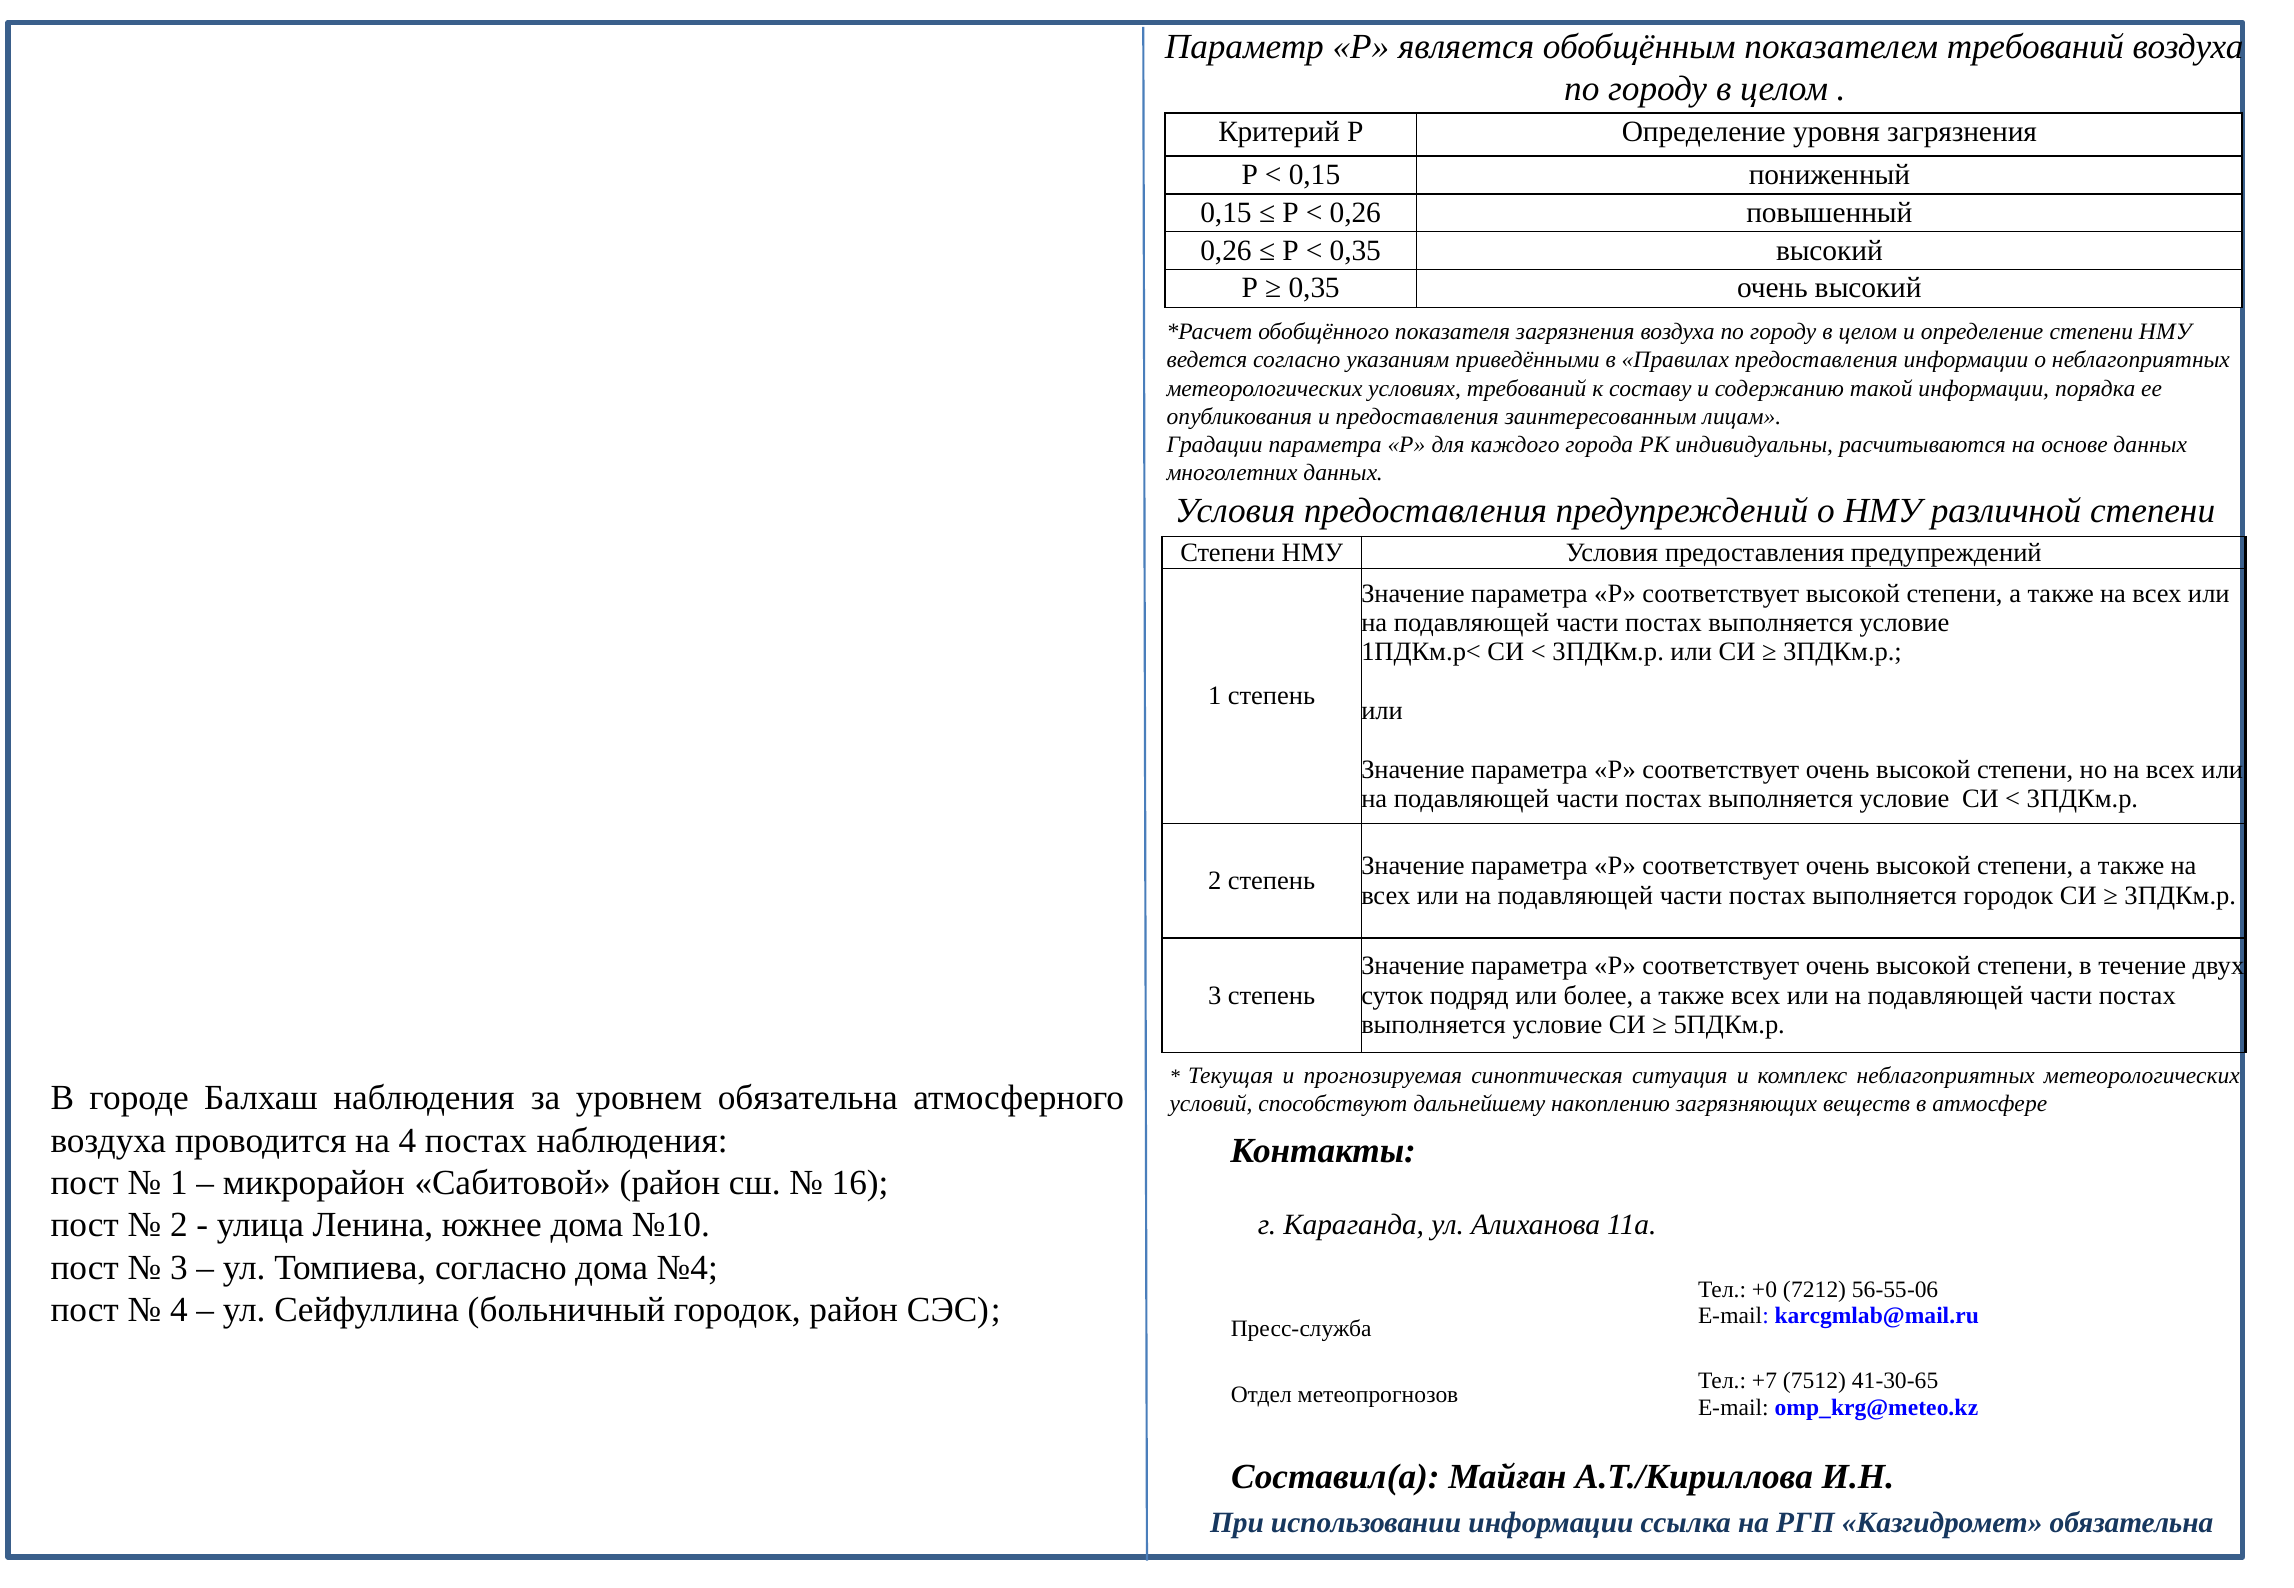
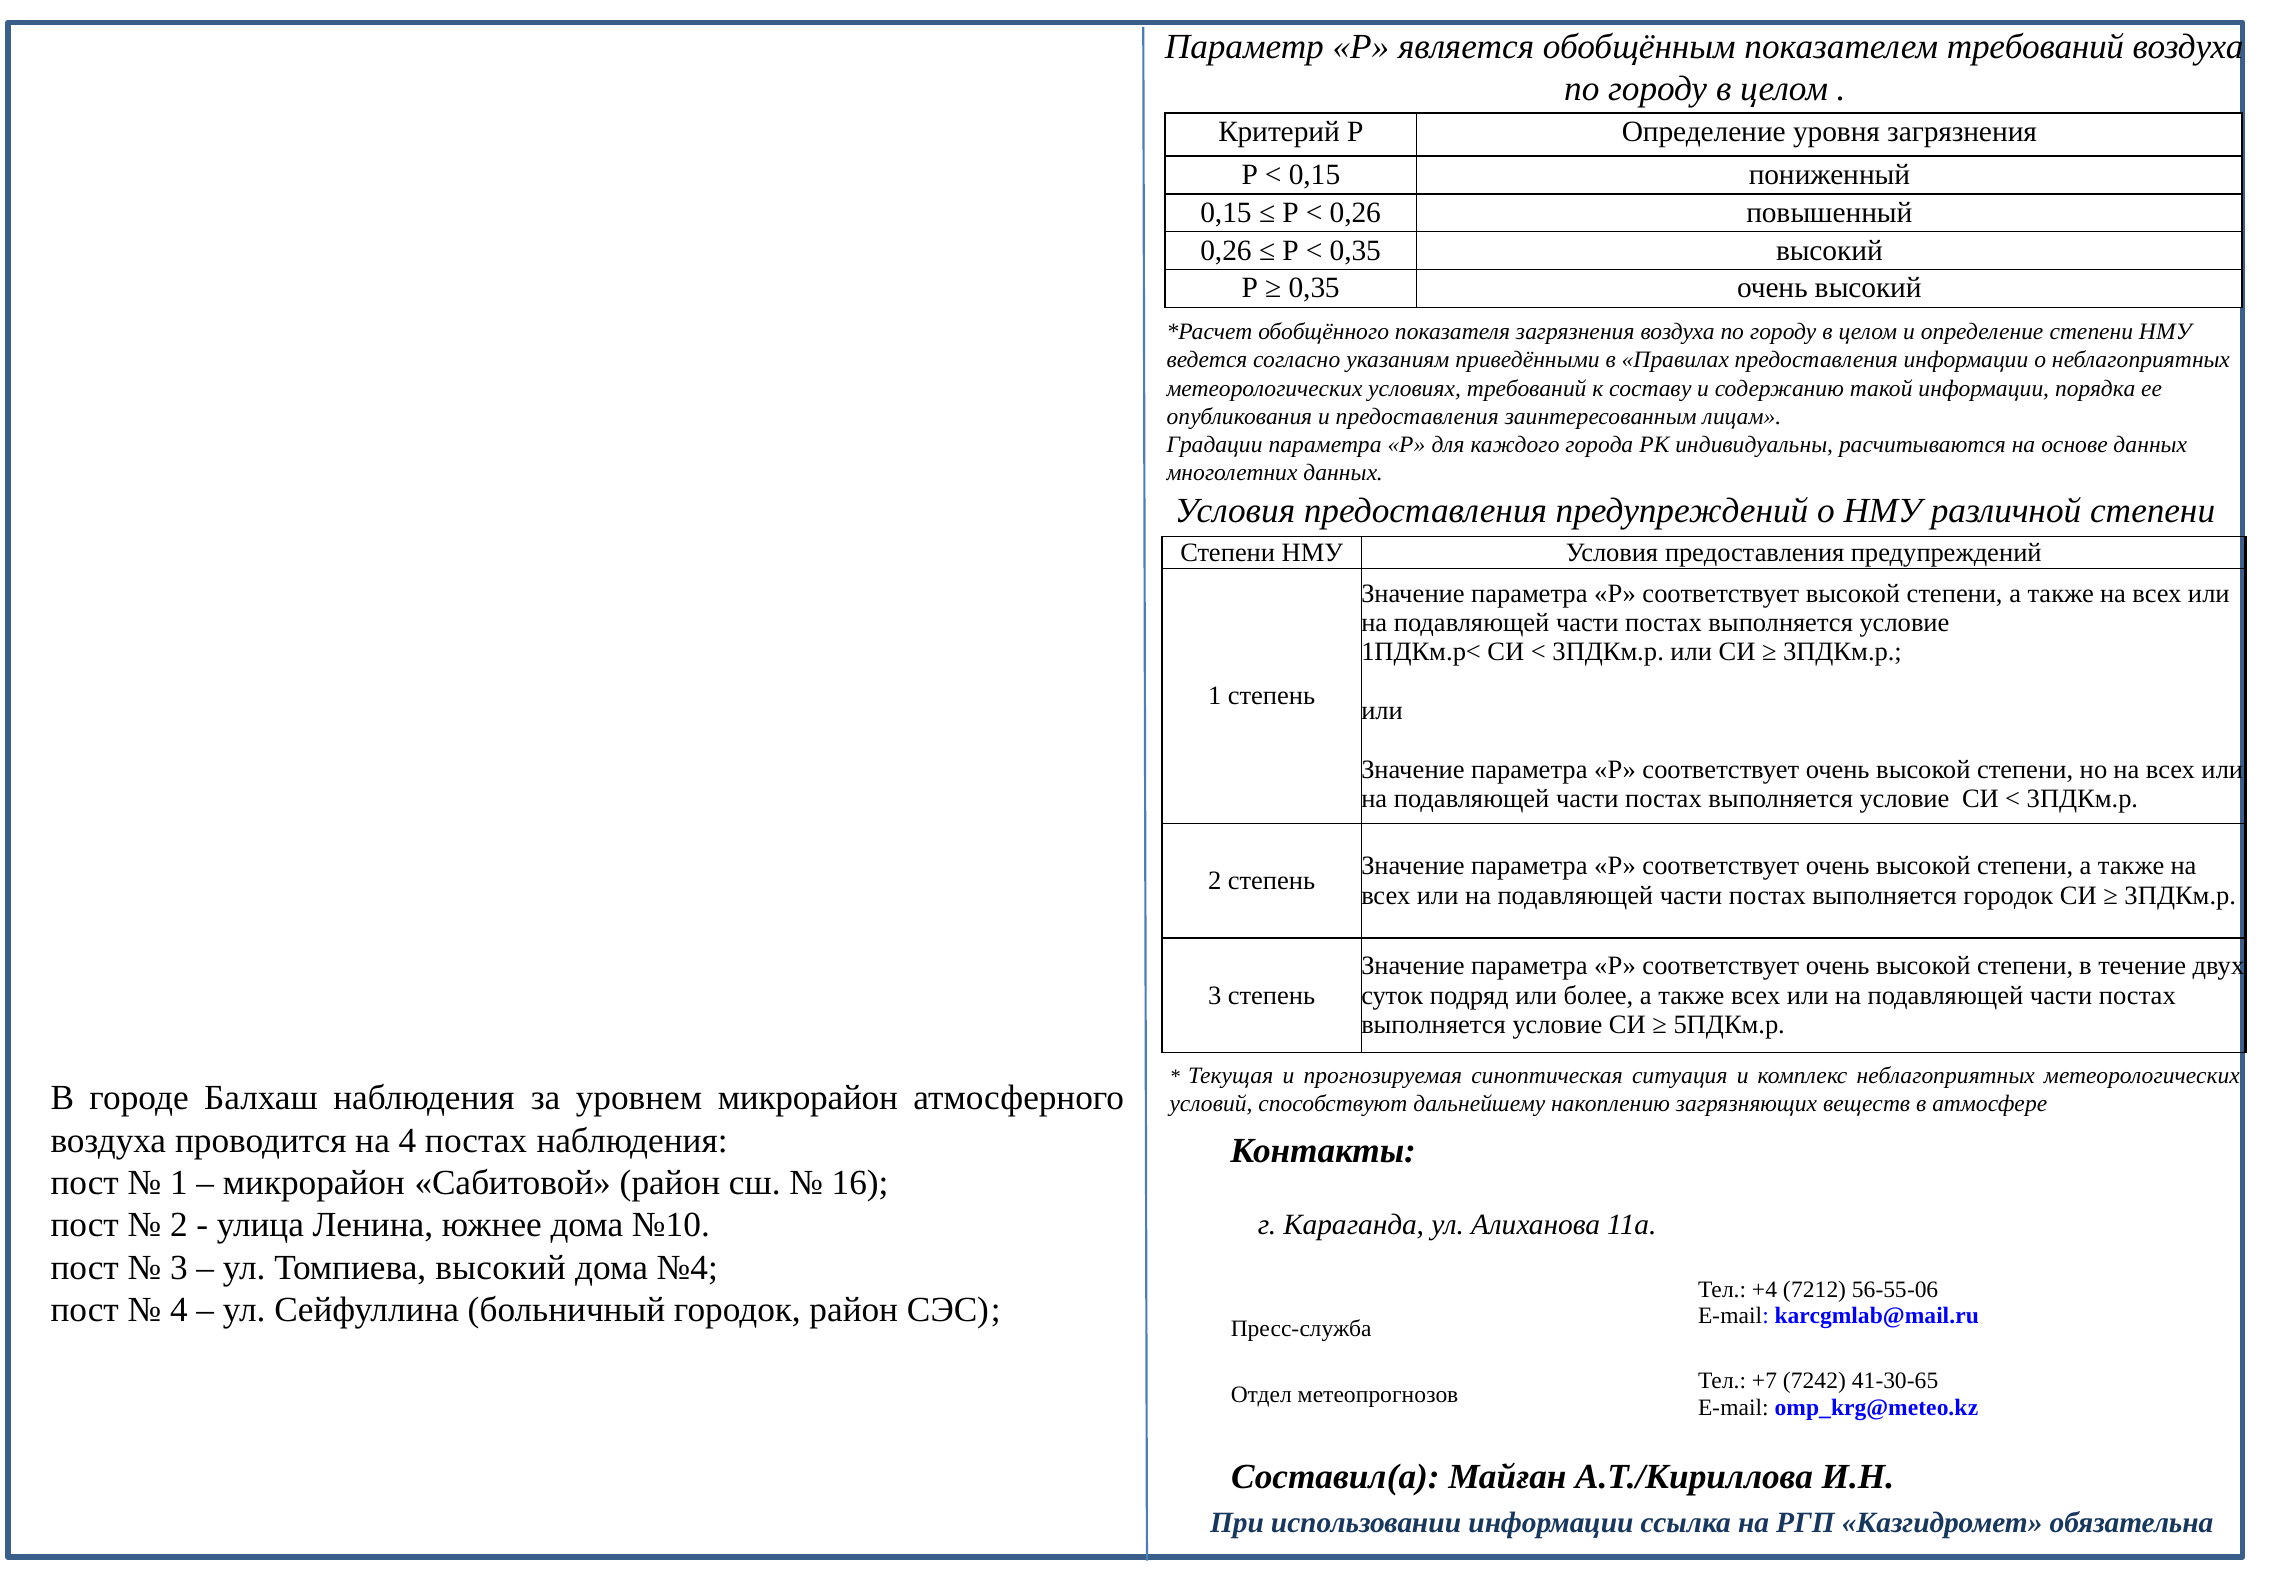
уровнем обязательна: обязательна -> микрорайон
Томпиева согласно: согласно -> высокий
+0: +0 -> +4
7512: 7512 -> 7242
